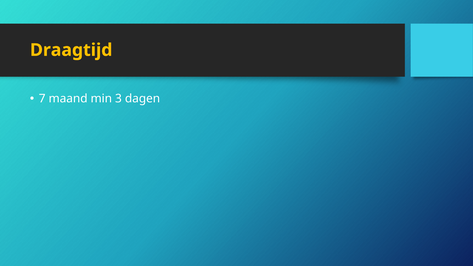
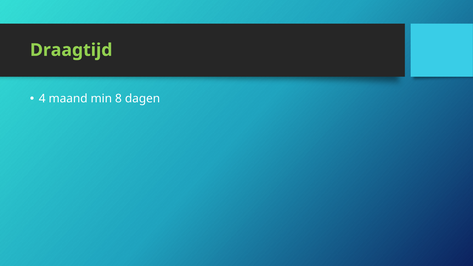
Draagtijd colour: yellow -> light green
7: 7 -> 4
3: 3 -> 8
